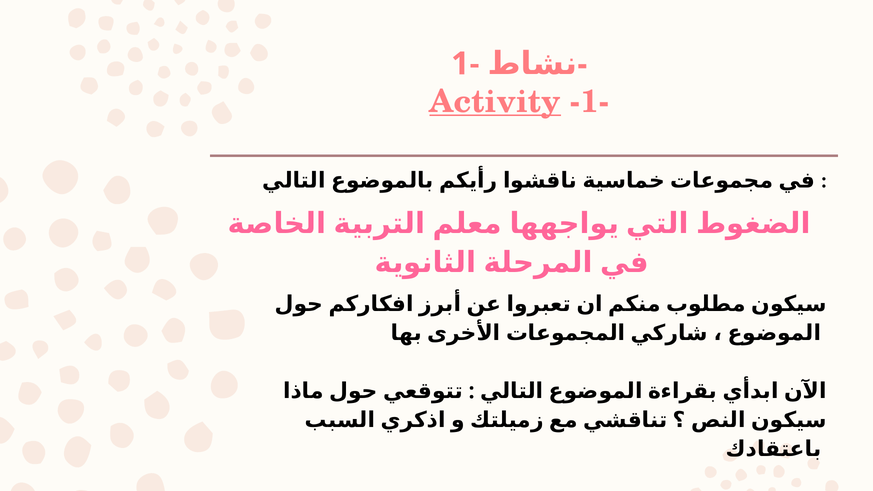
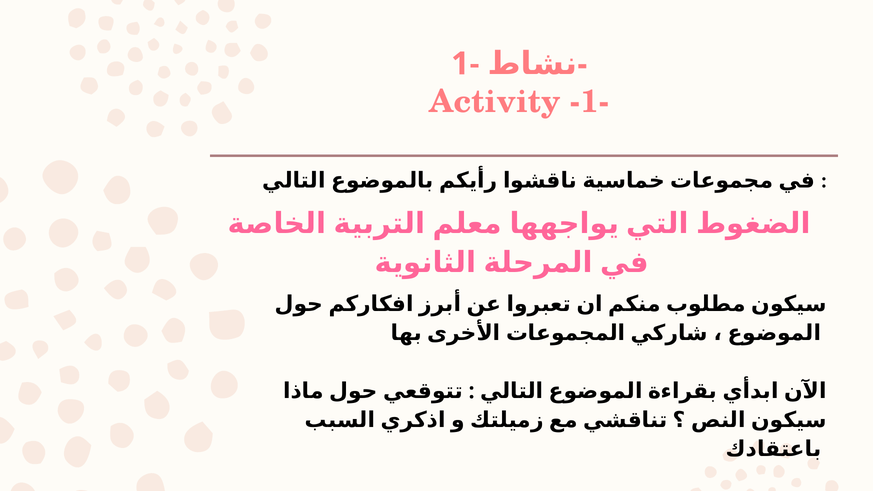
Activity underline: present -> none
